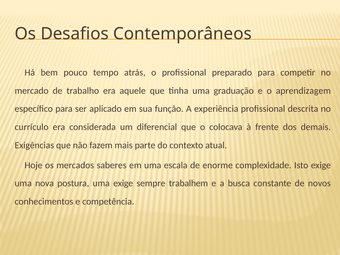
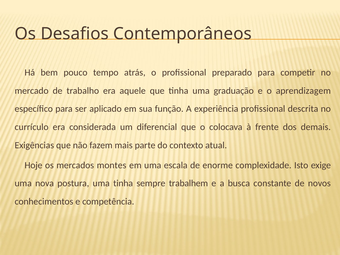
saberes: saberes -> montes
uma exige: exige -> tinha
